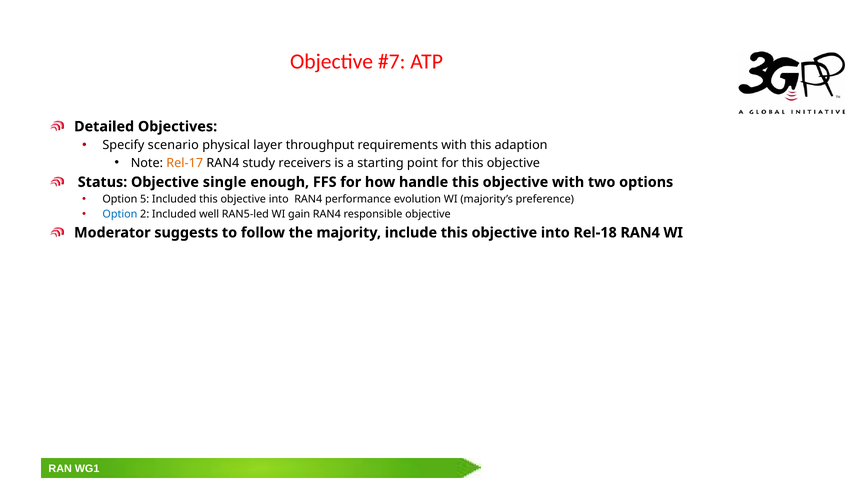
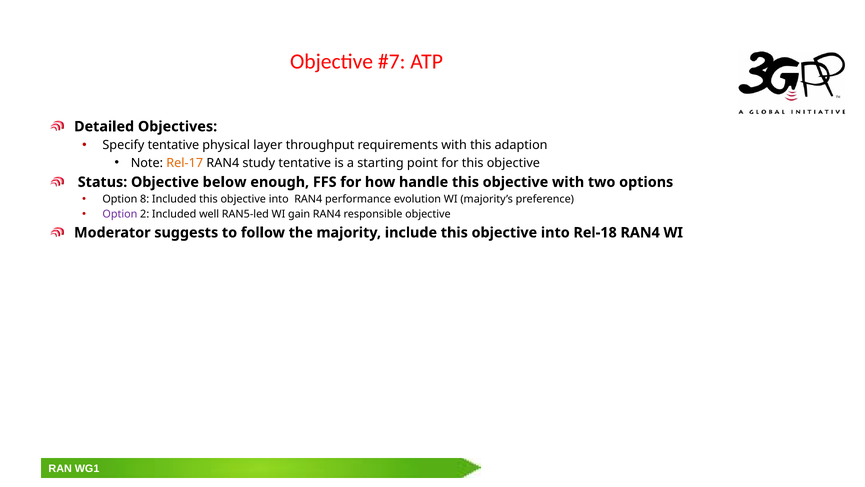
Specify scenario: scenario -> tentative
study receivers: receivers -> tentative
single: single -> below
5: 5 -> 8
Option at (120, 214) colour: blue -> purple
